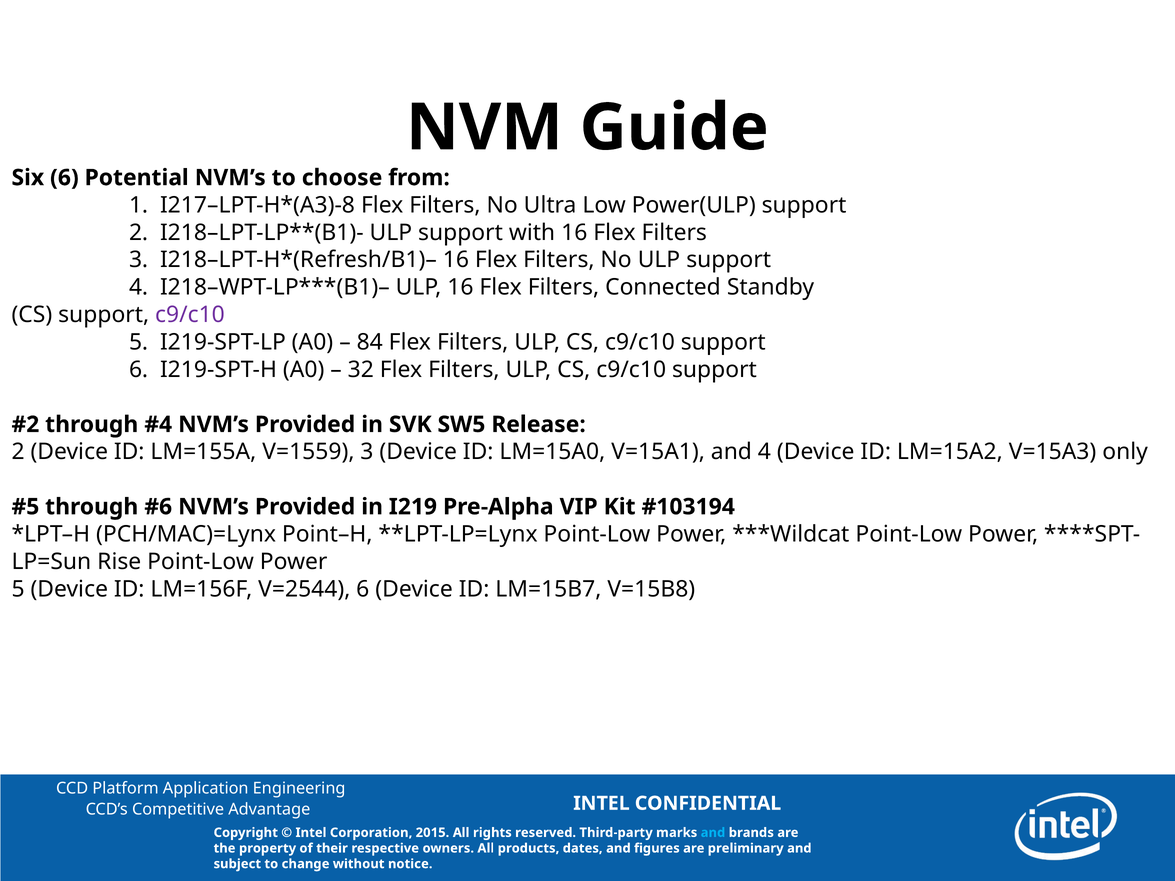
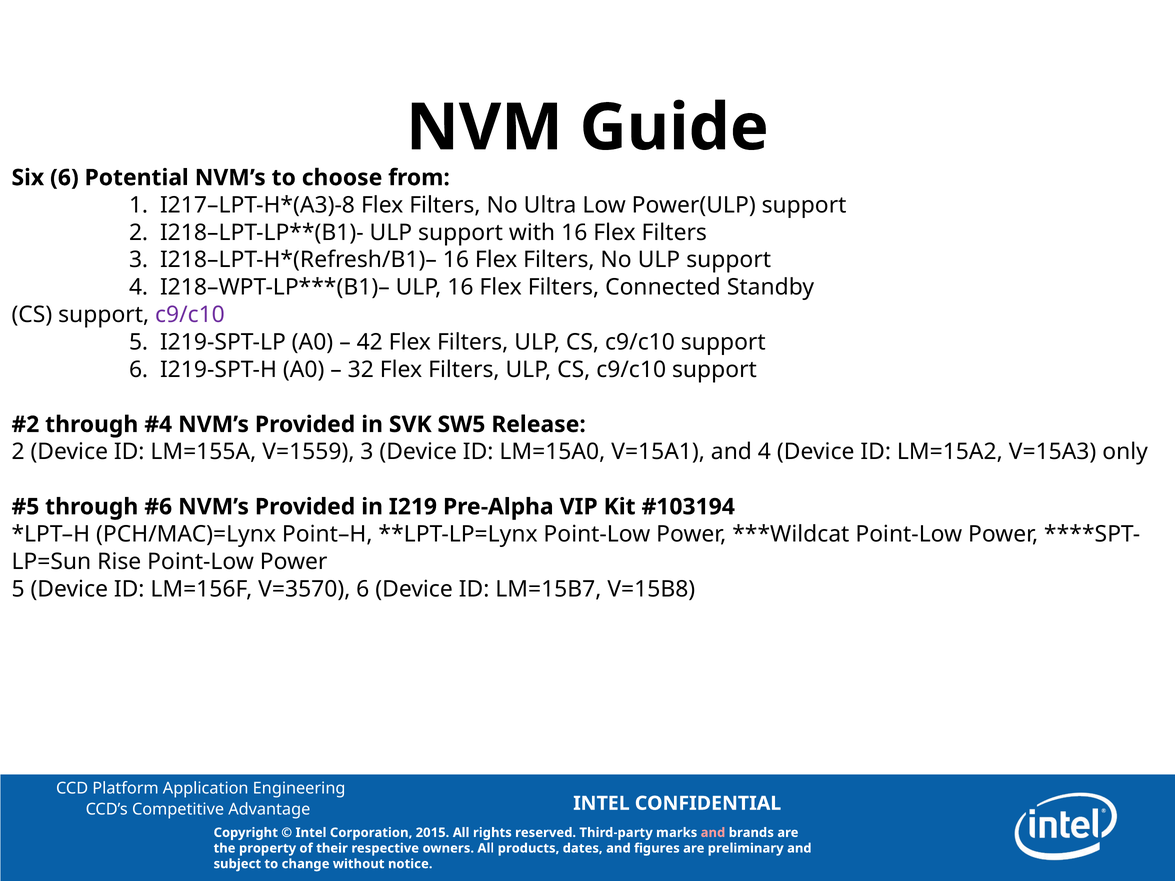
84: 84 -> 42
V=2544: V=2544 -> V=3570
and at (713, 833) colour: light blue -> pink
